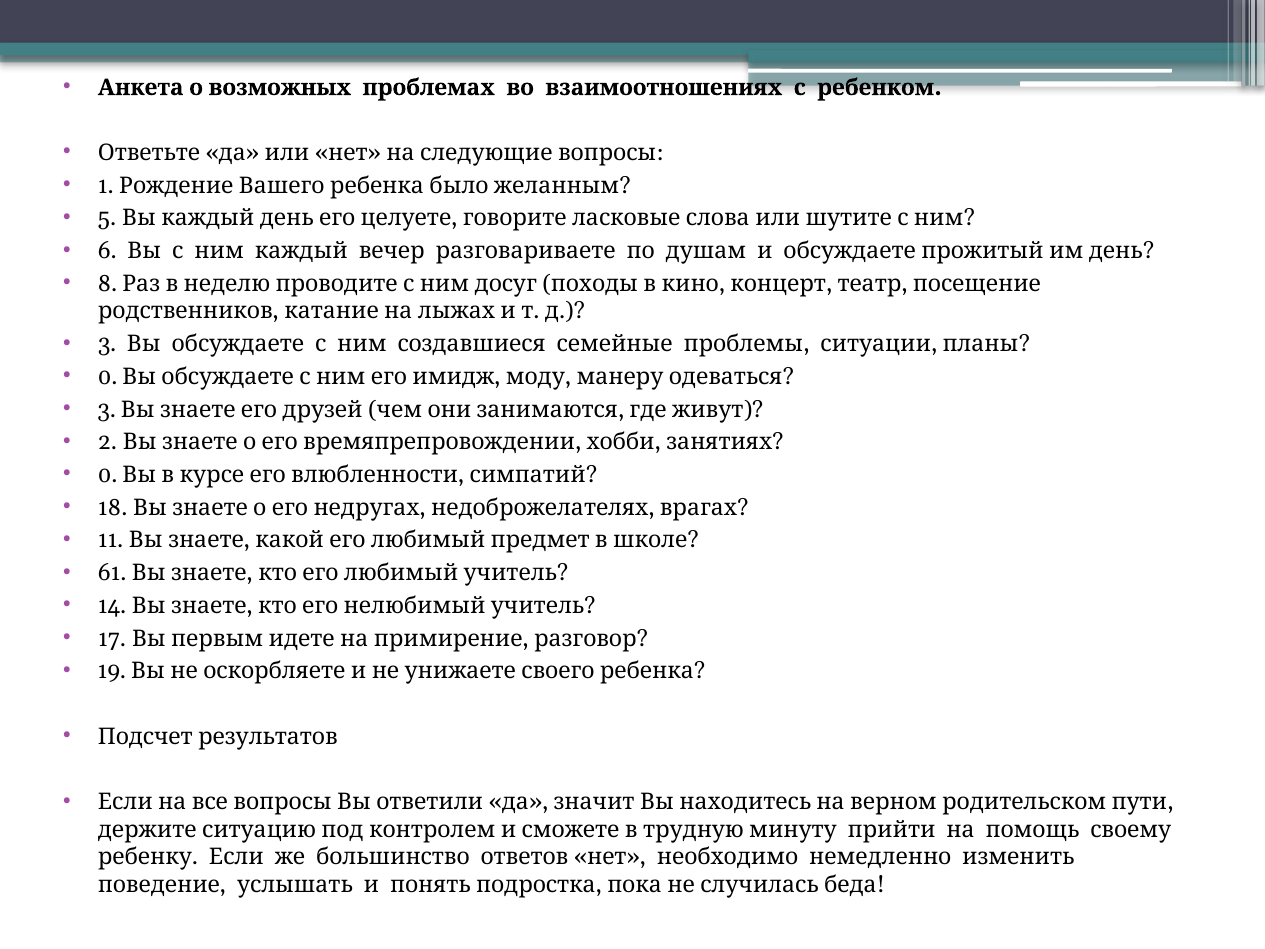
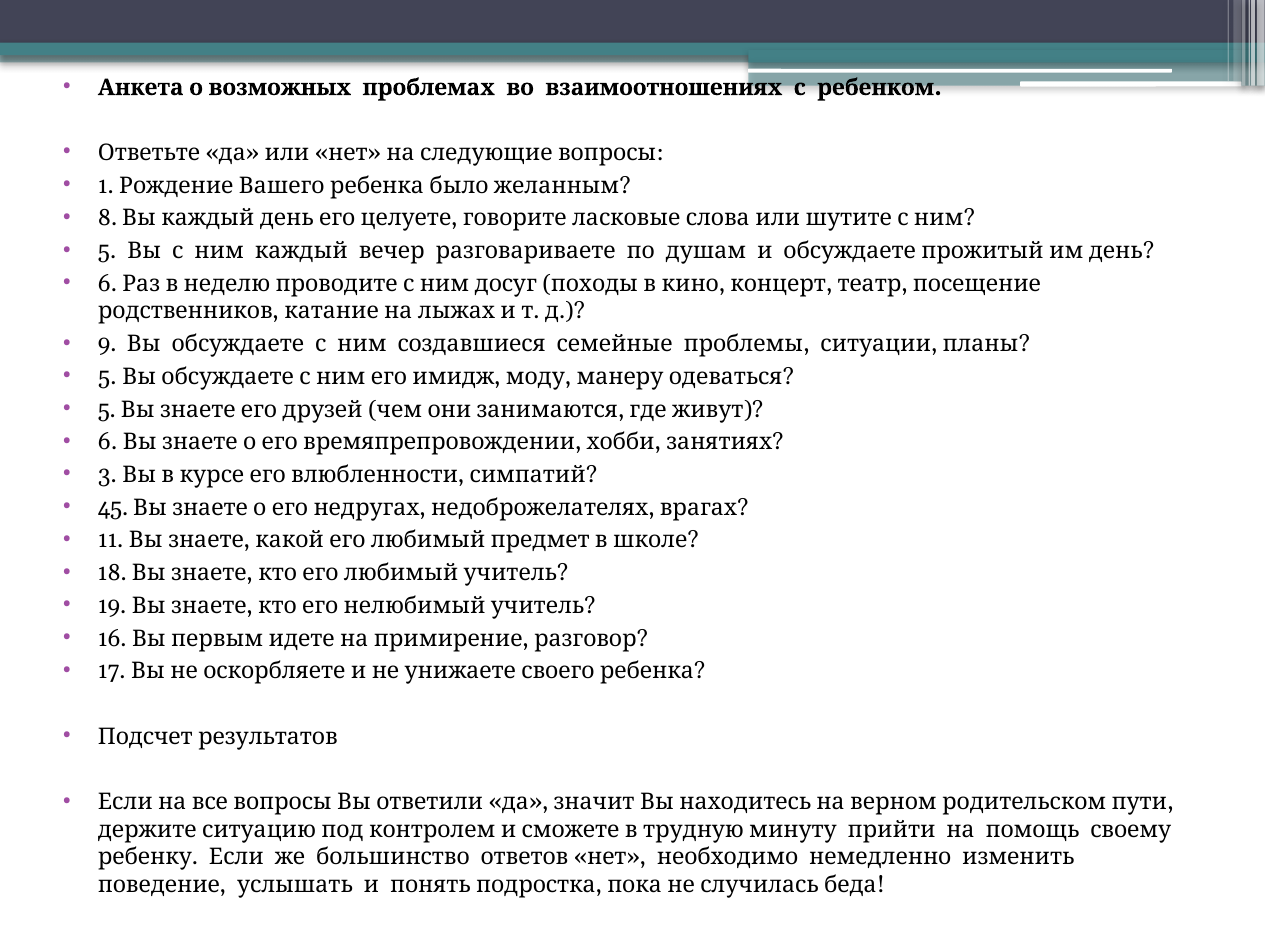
5: 5 -> 8
6 at (107, 251): 6 -> 5
8 at (107, 284): 8 -> 6
3 at (107, 344): 3 -> 9
0 at (107, 377): 0 -> 5
3 at (107, 409): 3 -> 5
2 at (108, 442): 2 -> 6
0 at (107, 475): 0 -> 3
18: 18 -> 45
61: 61 -> 18
14: 14 -> 19
17: 17 -> 16
19: 19 -> 17
